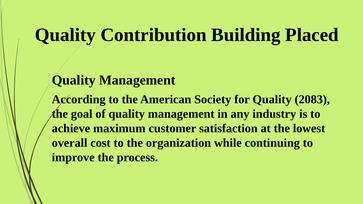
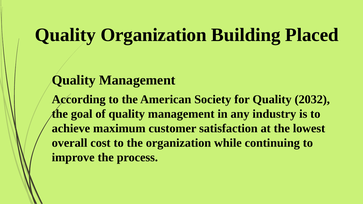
Quality Contribution: Contribution -> Organization
2083: 2083 -> 2032
